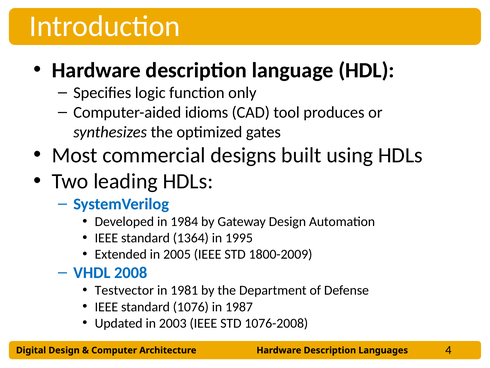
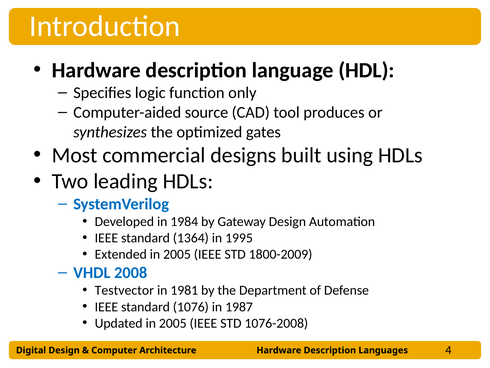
idioms: idioms -> source
Updated in 2003: 2003 -> 2005
